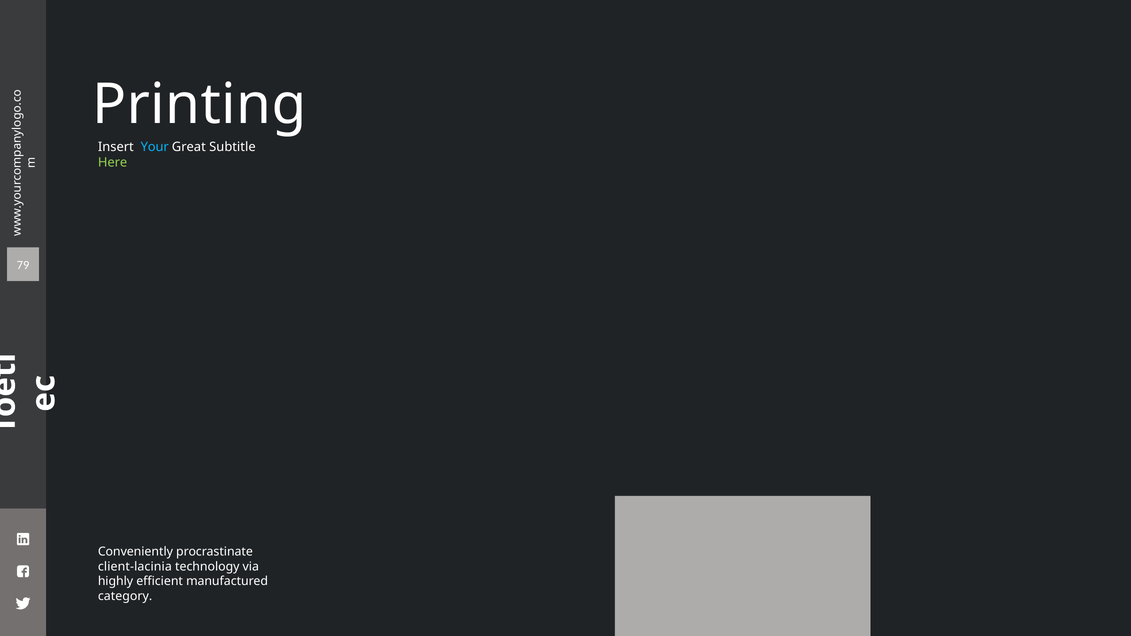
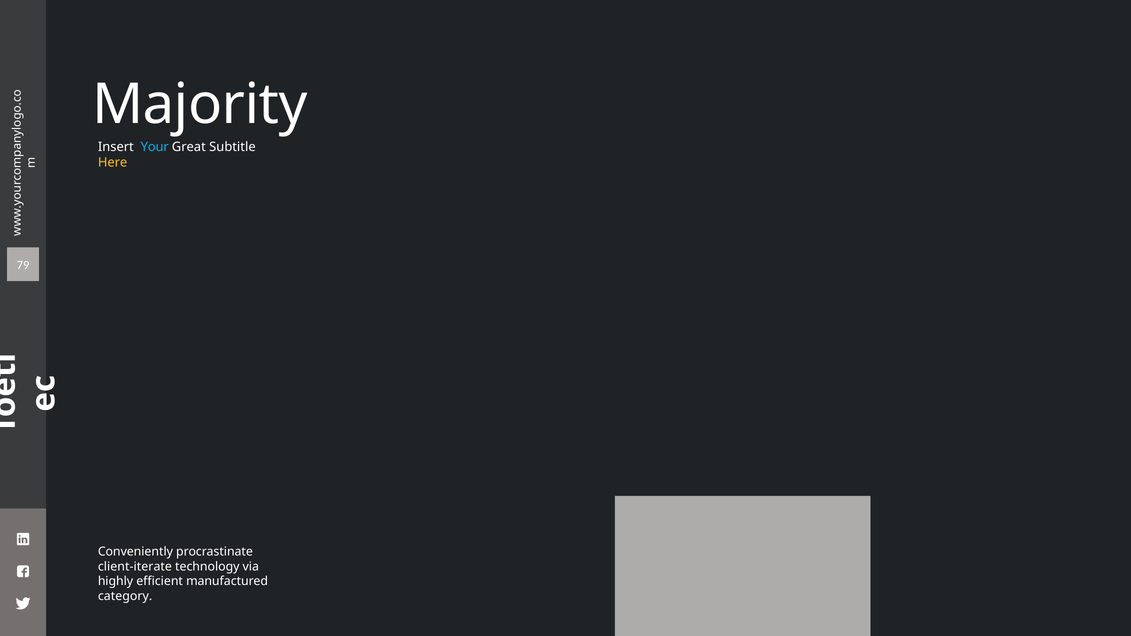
Printing: Printing -> Majority
Here colour: light green -> yellow
client-lacinia: client-lacinia -> client-iterate
